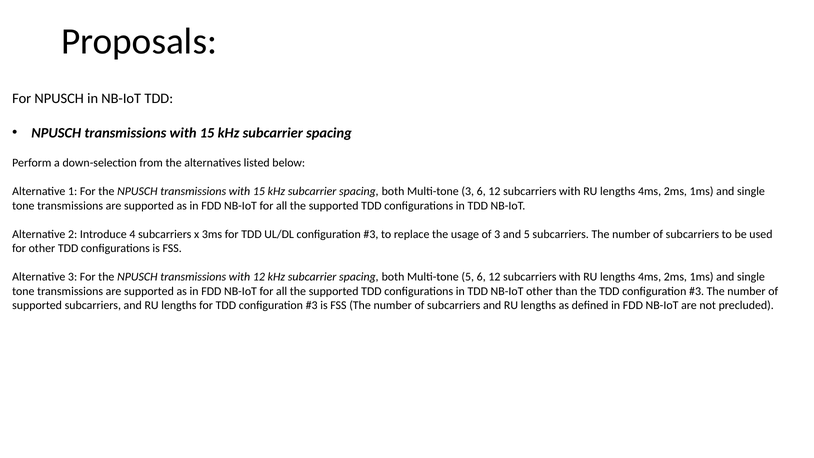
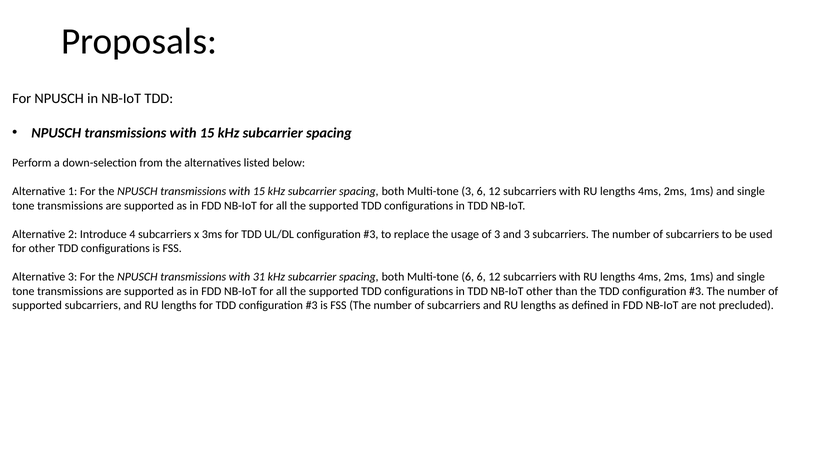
and 5: 5 -> 3
with 12: 12 -> 31
Multi-tone 5: 5 -> 6
